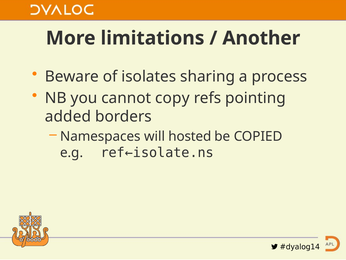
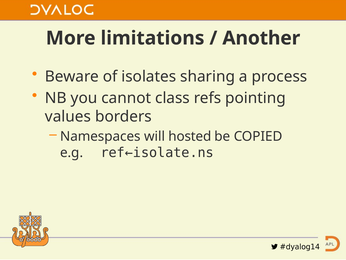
copy: copy -> class
added: added -> values
